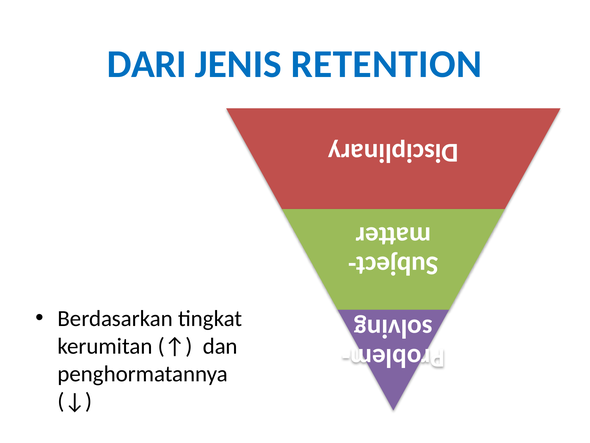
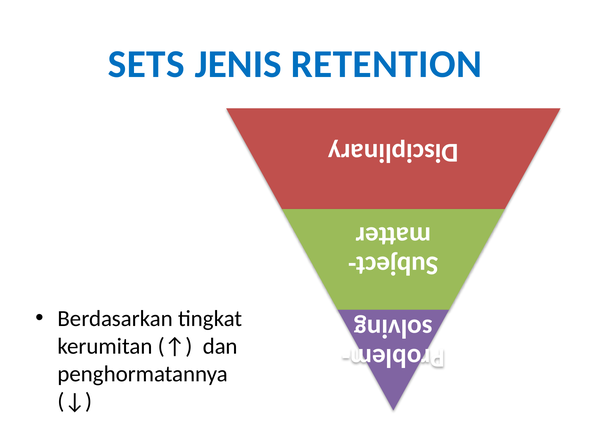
DARI: DARI -> SETS
